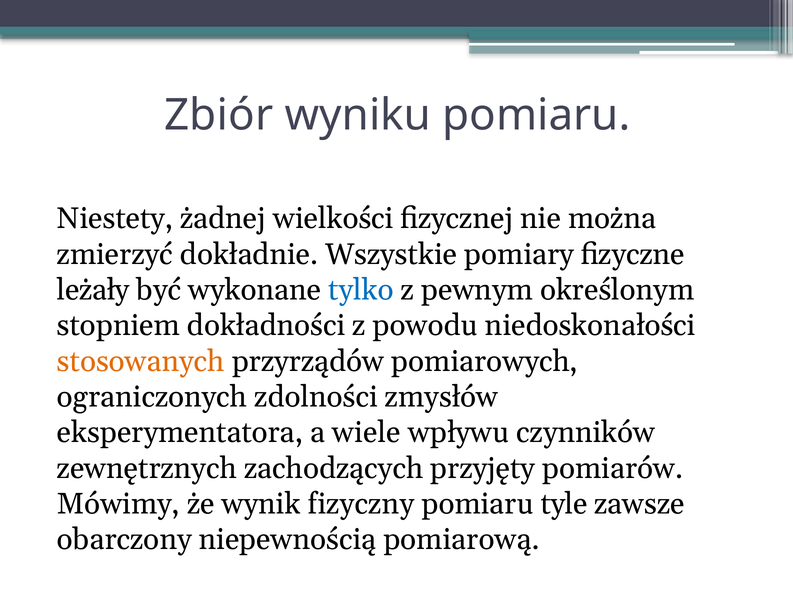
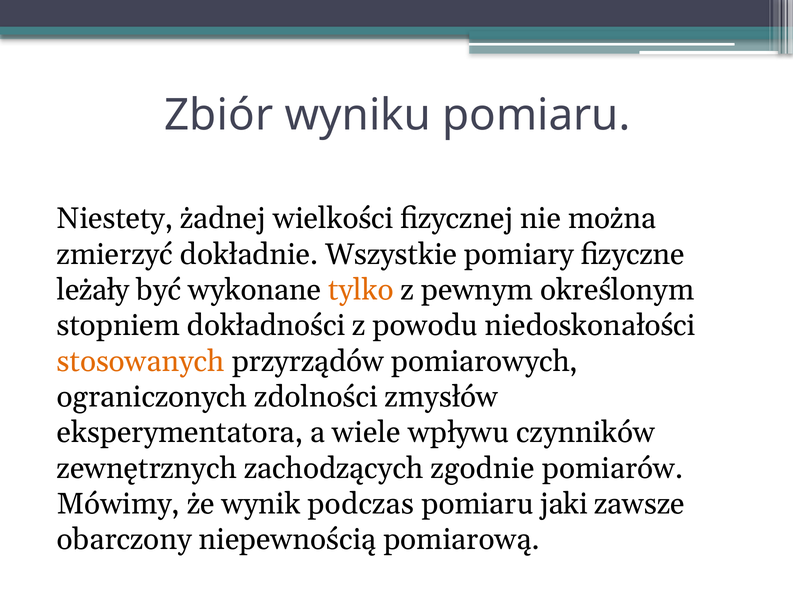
tylko colour: blue -> orange
przyjęty: przyjęty -> zgodnie
fizyczny: fizyczny -> podczas
tyle: tyle -> jaki
